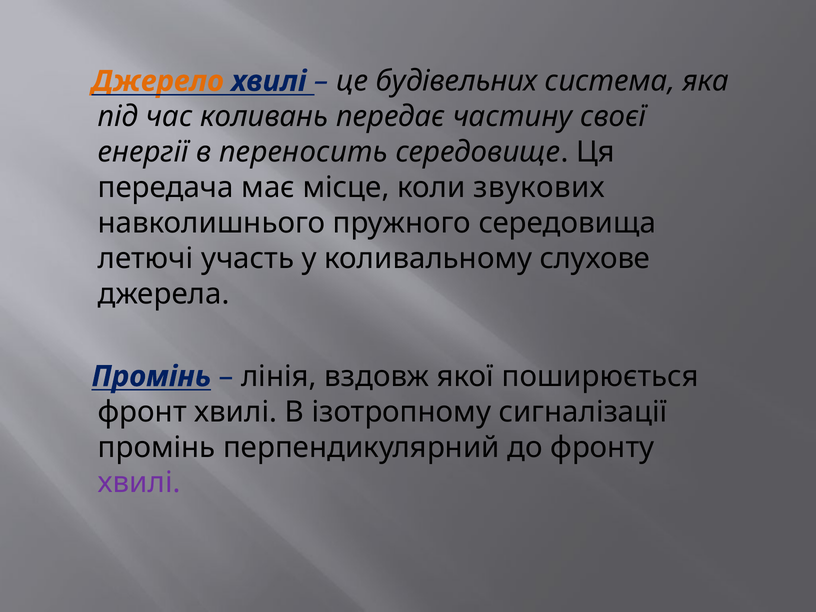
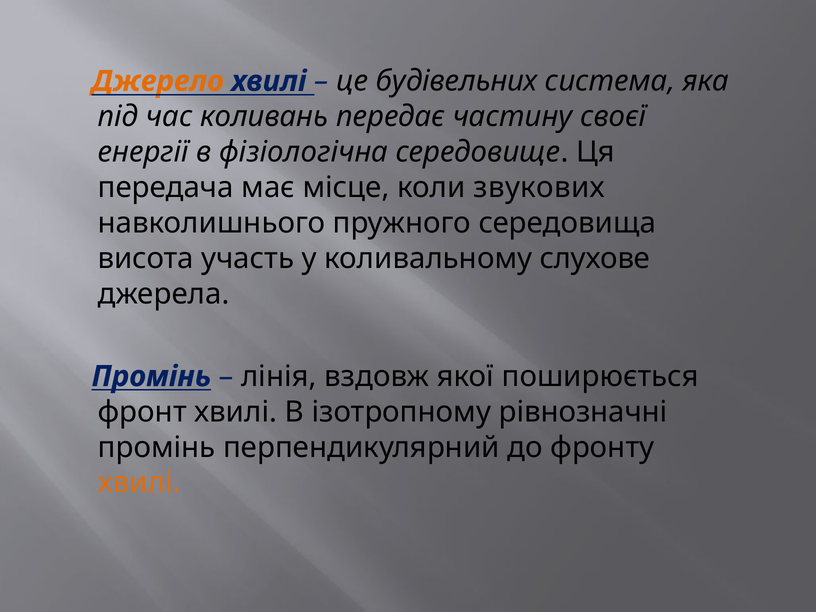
переносить: переносить -> фізіологічна
летючі: летючі -> висота
сигналізації: сигналізації -> рівнозначні
хвилі at (139, 483) colour: purple -> orange
